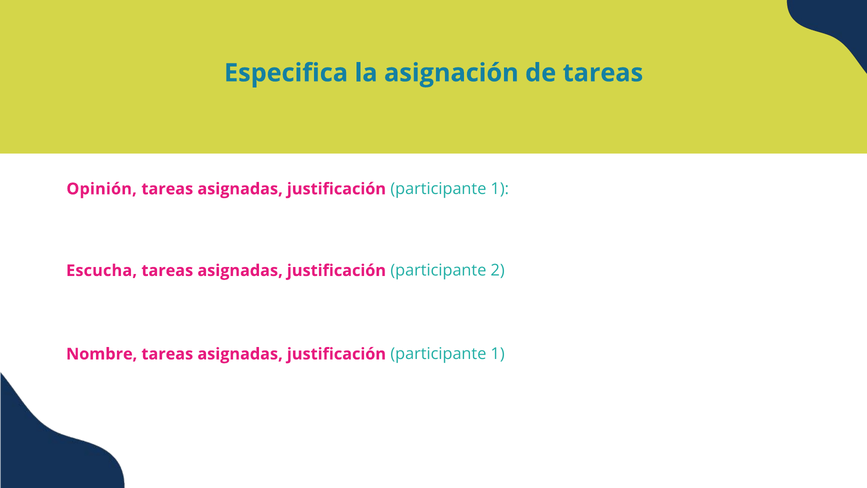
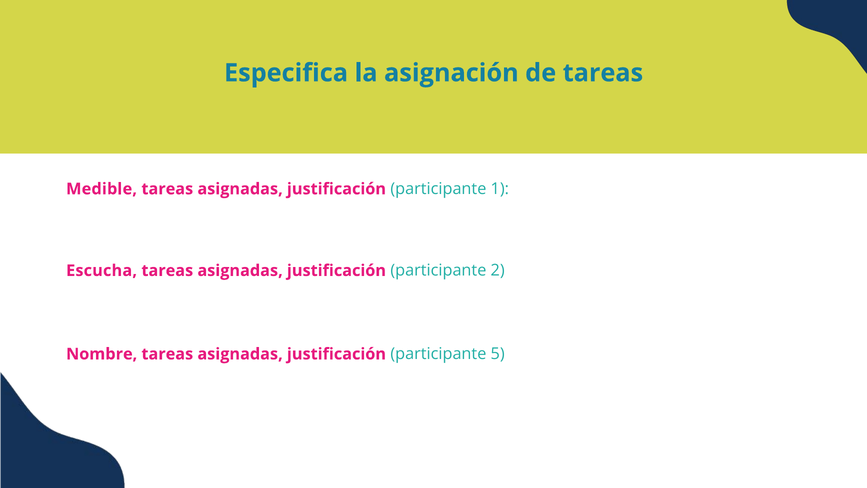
Opinión: Opinión -> Medible
1 at (498, 354): 1 -> 5
